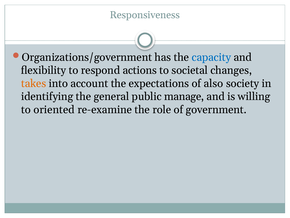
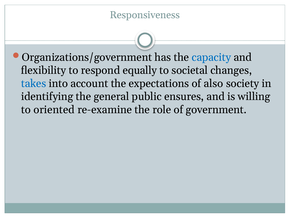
actions: actions -> equally
takes colour: orange -> blue
manage: manage -> ensures
